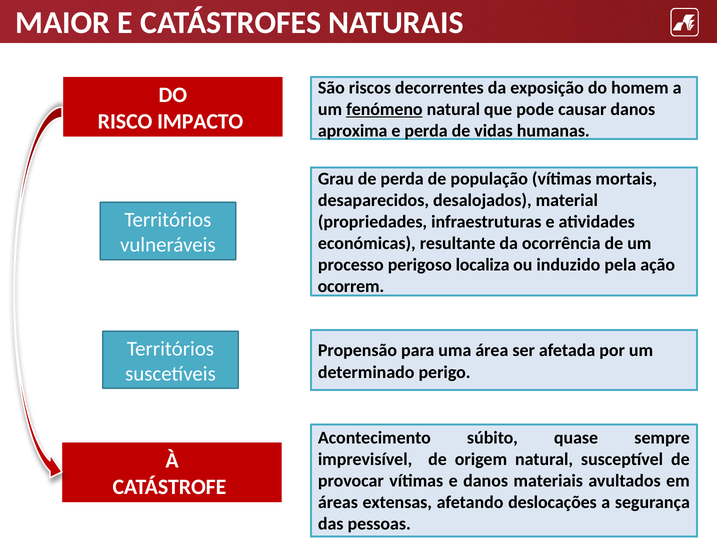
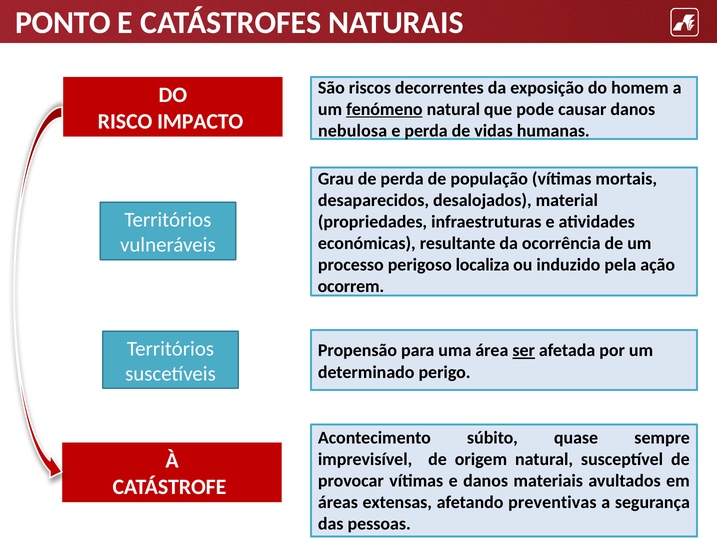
MAIOR: MAIOR -> PONTO
aproxima: aproxima -> nebulosa
ser underline: none -> present
deslocações: deslocações -> preventivas
